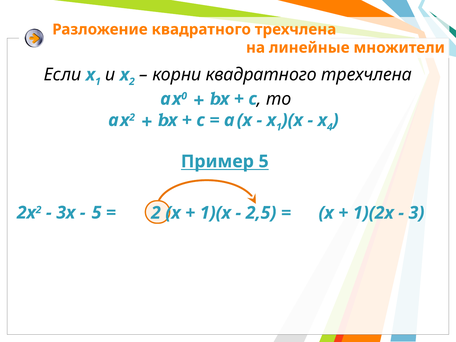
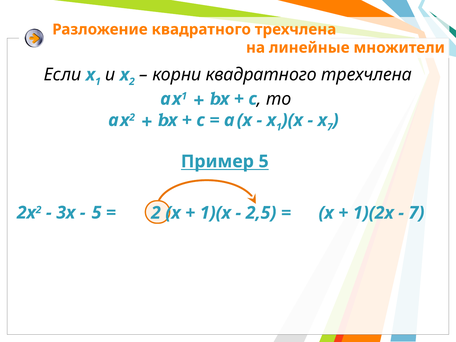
0 at (184, 96): 0 -> 1
х 4: 4 -> 7
3 at (417, 213): 3 -> 7
